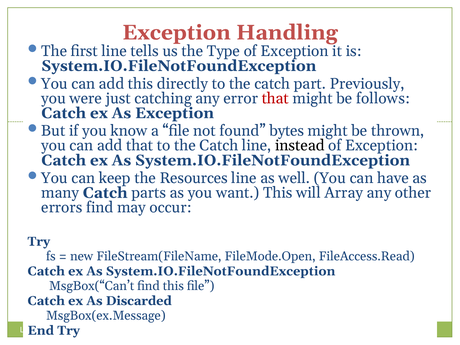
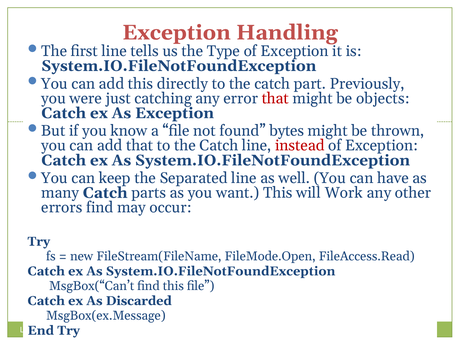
follows: follows -> objects
instead colour: black -> red
Resources: Resources -> Separated
Array: Array -> Work
